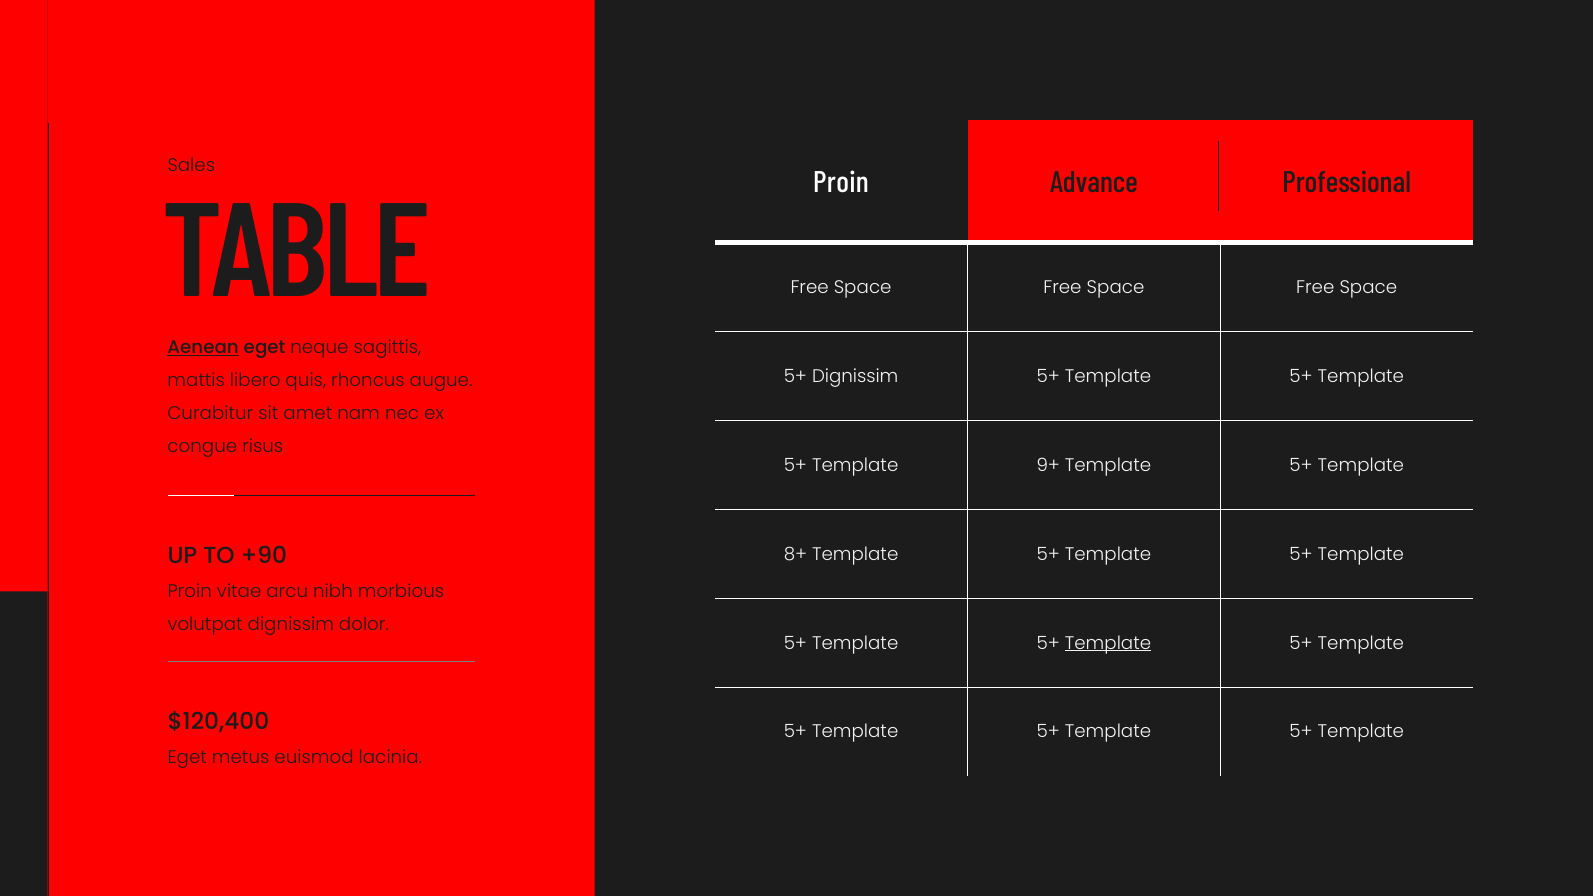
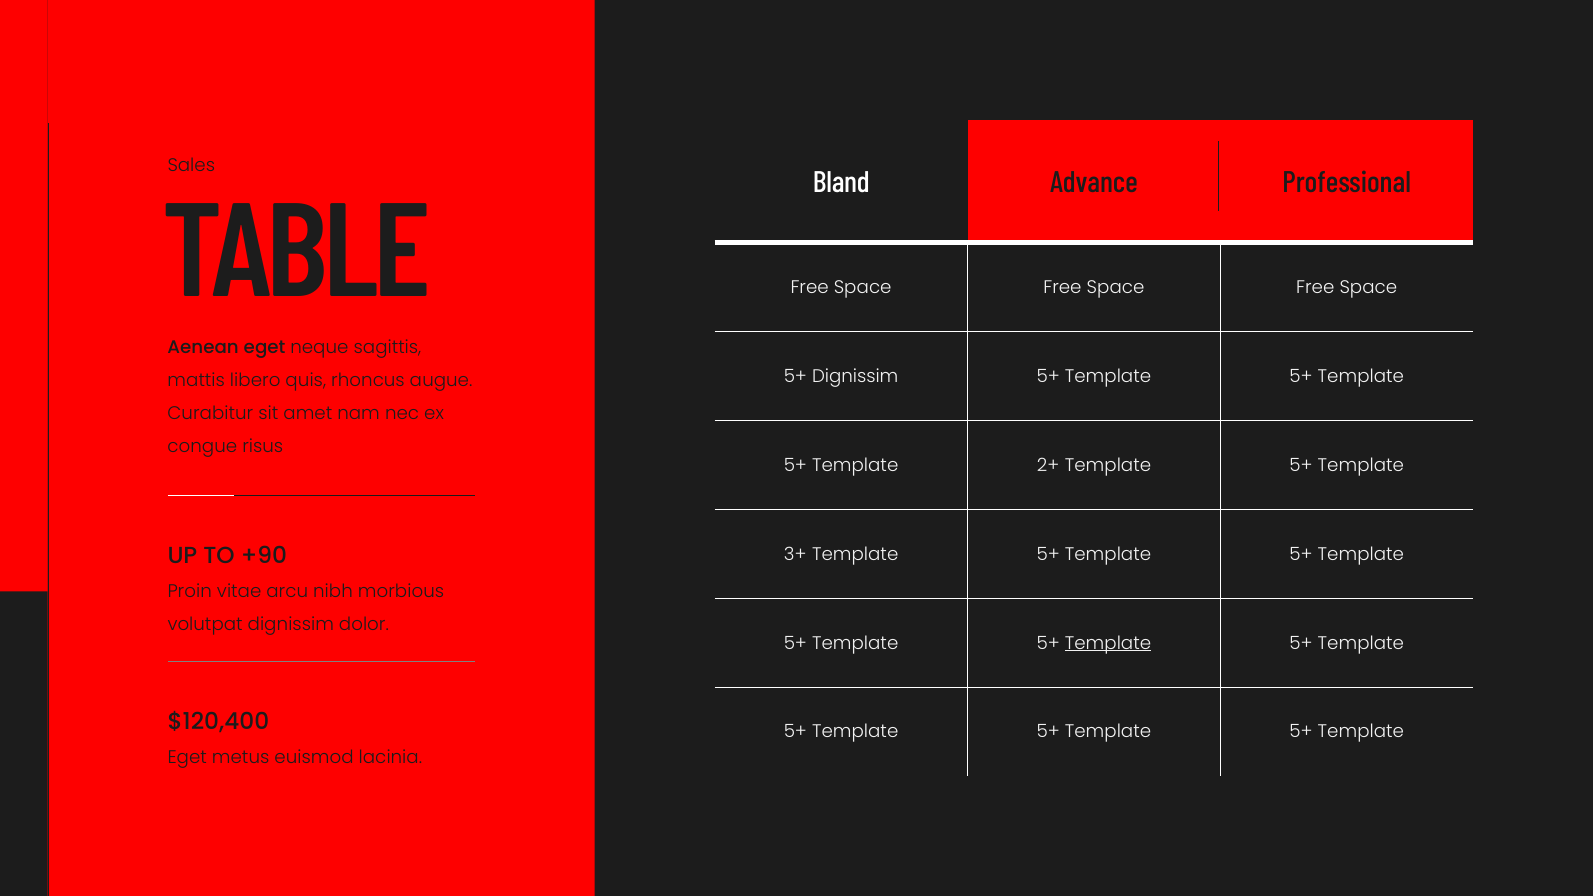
Proin at (841, 183): Proin -> Bland
Aenean underline: present -> none
9+: 9+ -> 2+
8+: 8+ -> 3+
